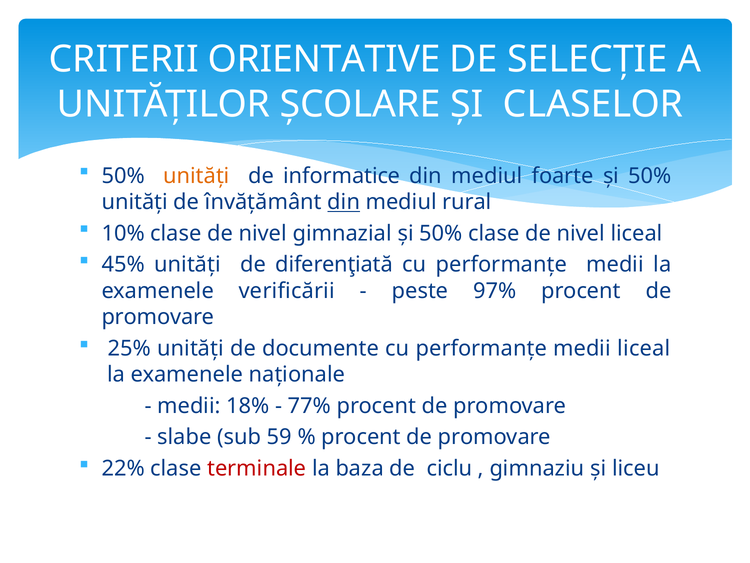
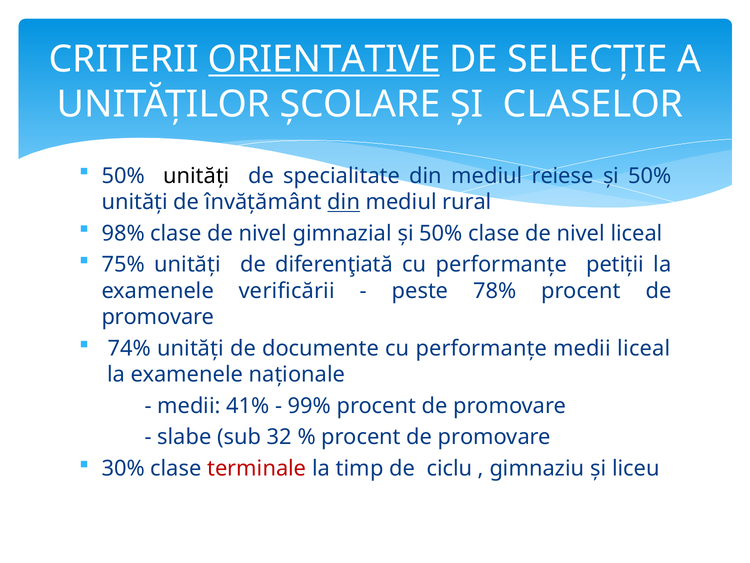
ORIENTATIVE underline: none -> present
unități at (196, 176) colour: orange -> black
informatice: informatice -> specialitate
foarte: foarte -> reiese
10%: 10% -> 98%
45%: 45% -> 75%
medii at (615, 264): medii -> petiții
97%: 97% -> 78%
25%: 25% -> 74%
18%: 18% -> 41%
77%: 77% -> 99%
59: 59 -> 32
22%: 22% -> 30%
baza: baza -> timp
